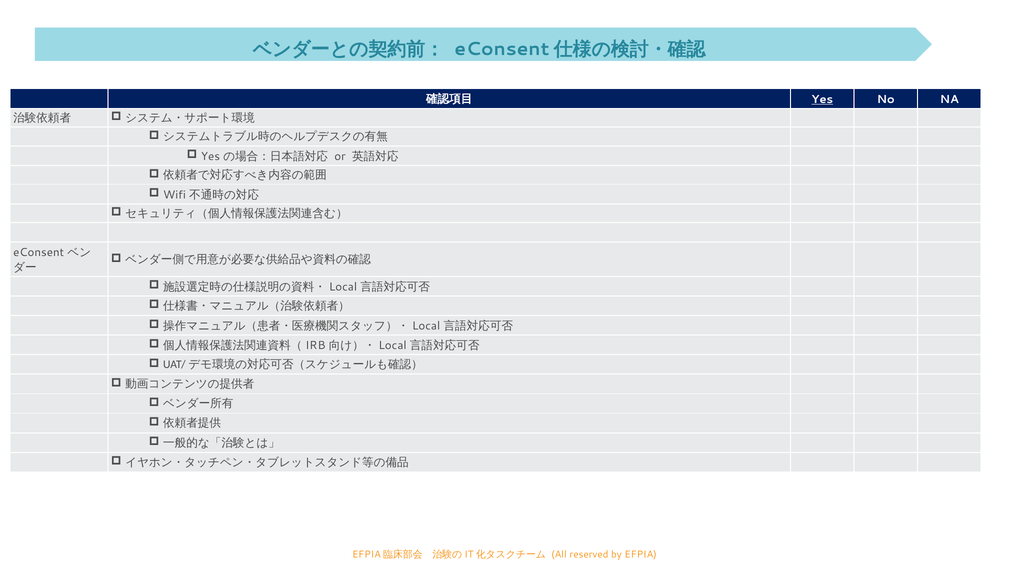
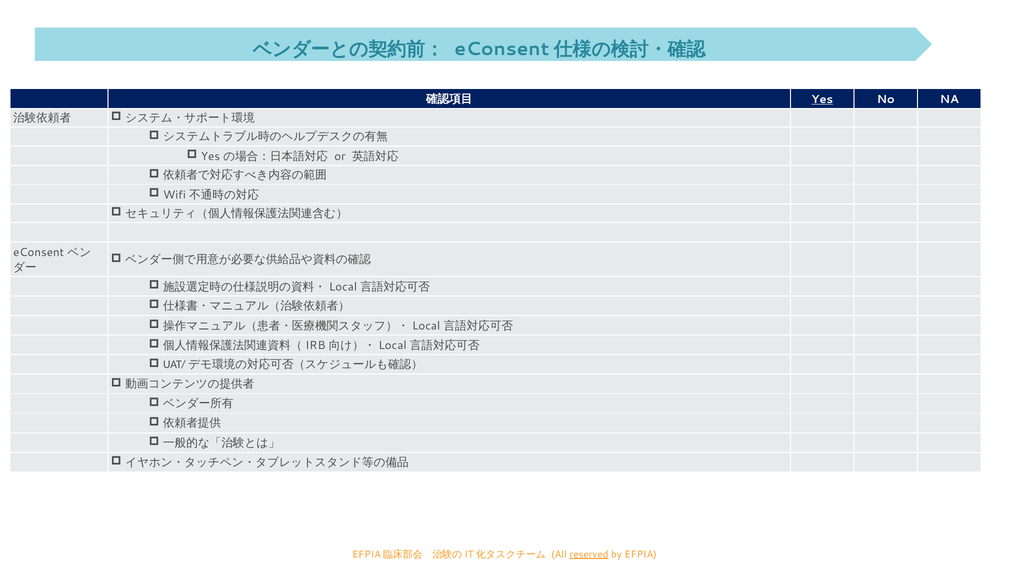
reserved underline: none -> present
